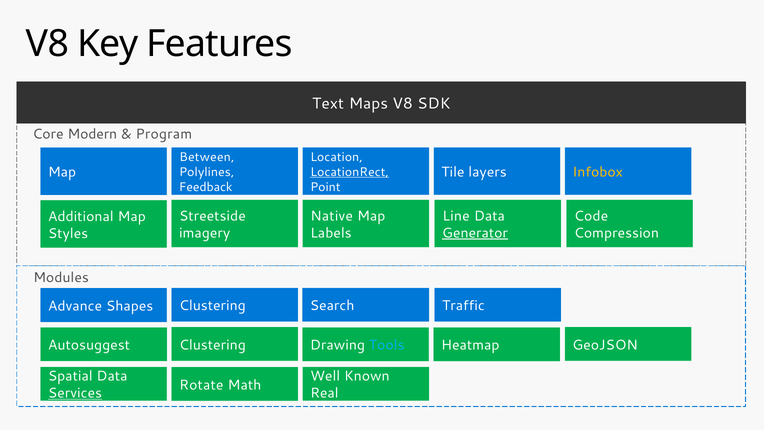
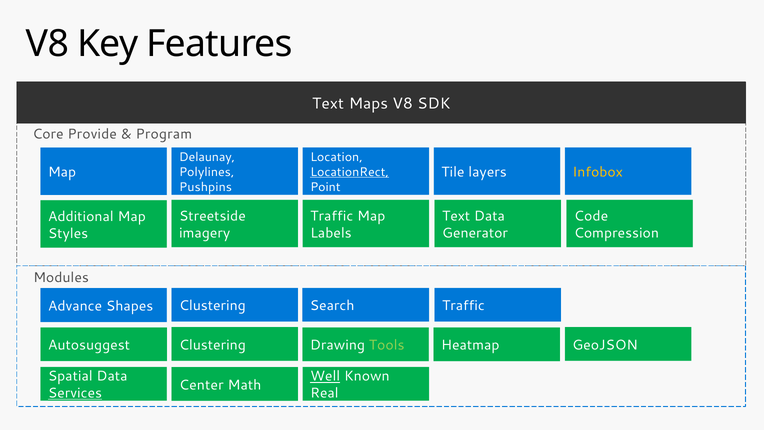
Modern: Modern -> Provide
Between: Between -> Delaunay
Feedback: Feedback -> Pushpins
Native at (332, 216): Native -> Traffic
Line at (456, 216): Line -> Text
Generator underline: present -> none
Tools colour: light blue -> light green
Well underline: none -> present
Rotate: Rotate -> Center
